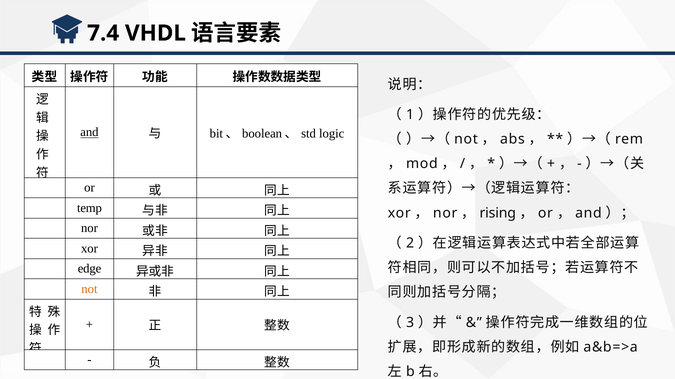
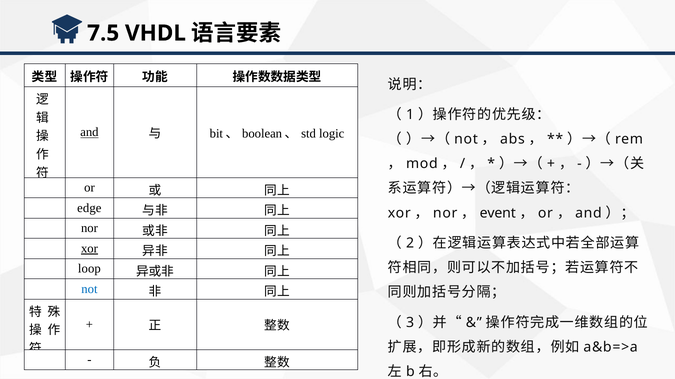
7.4: 7.4 -> 7.5
temp: temp -> edge
rising: rising -> event
xor at (89, 249) underline: none -> present
edge: edge -> loop
not at (89, 289) colour: orange -> blue
